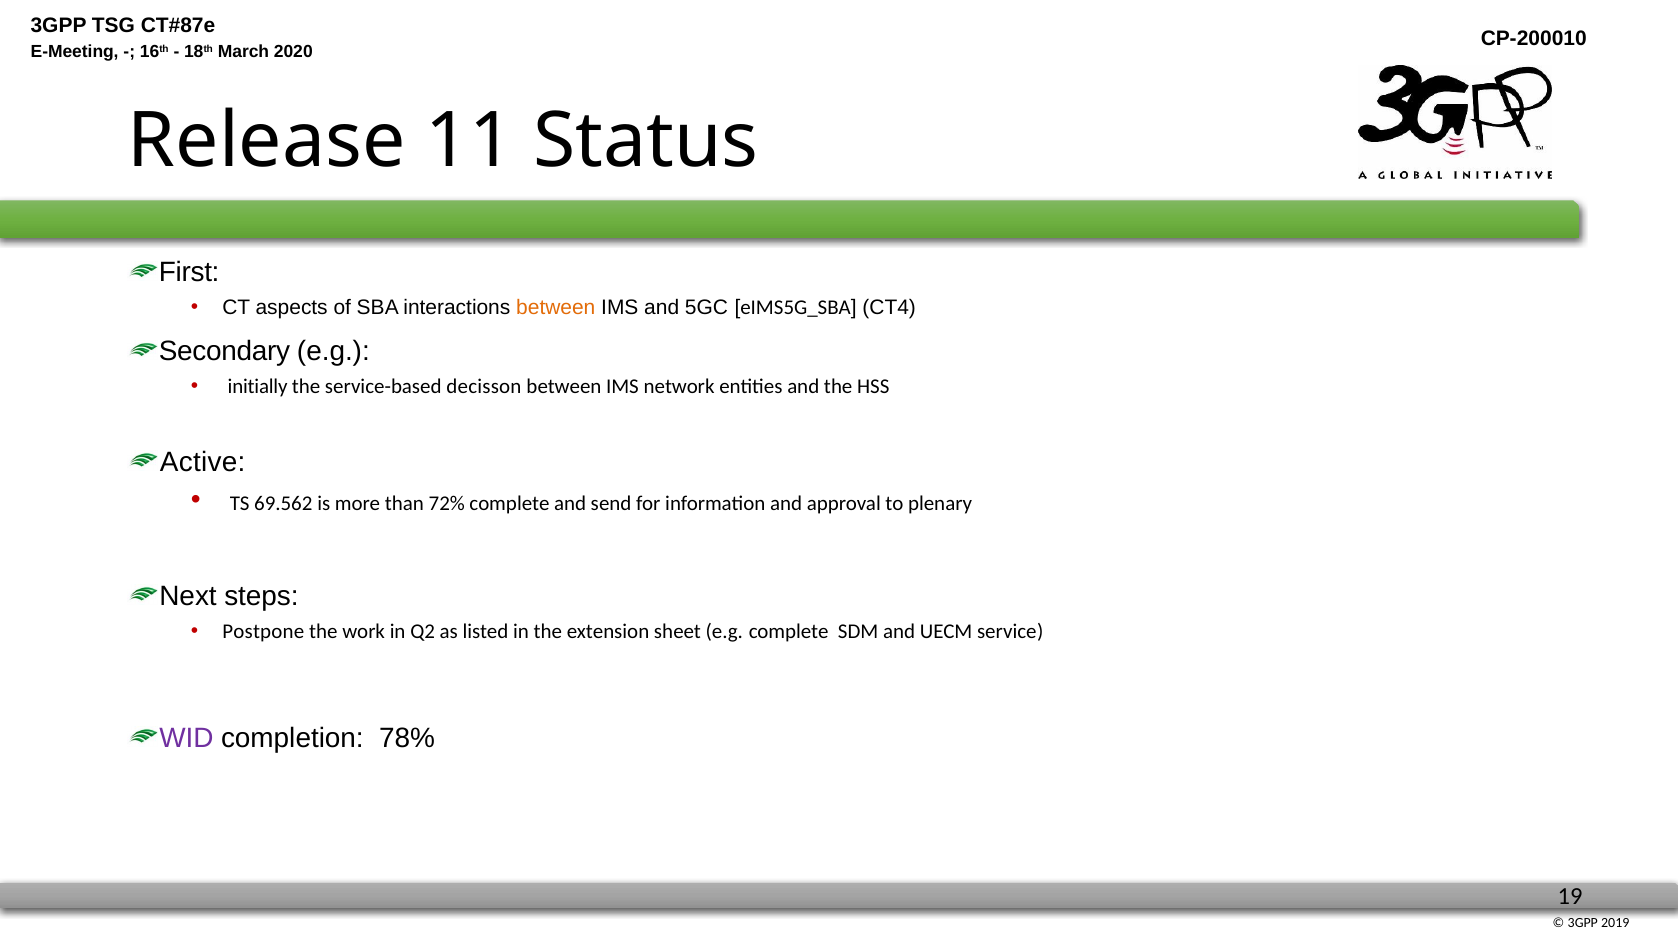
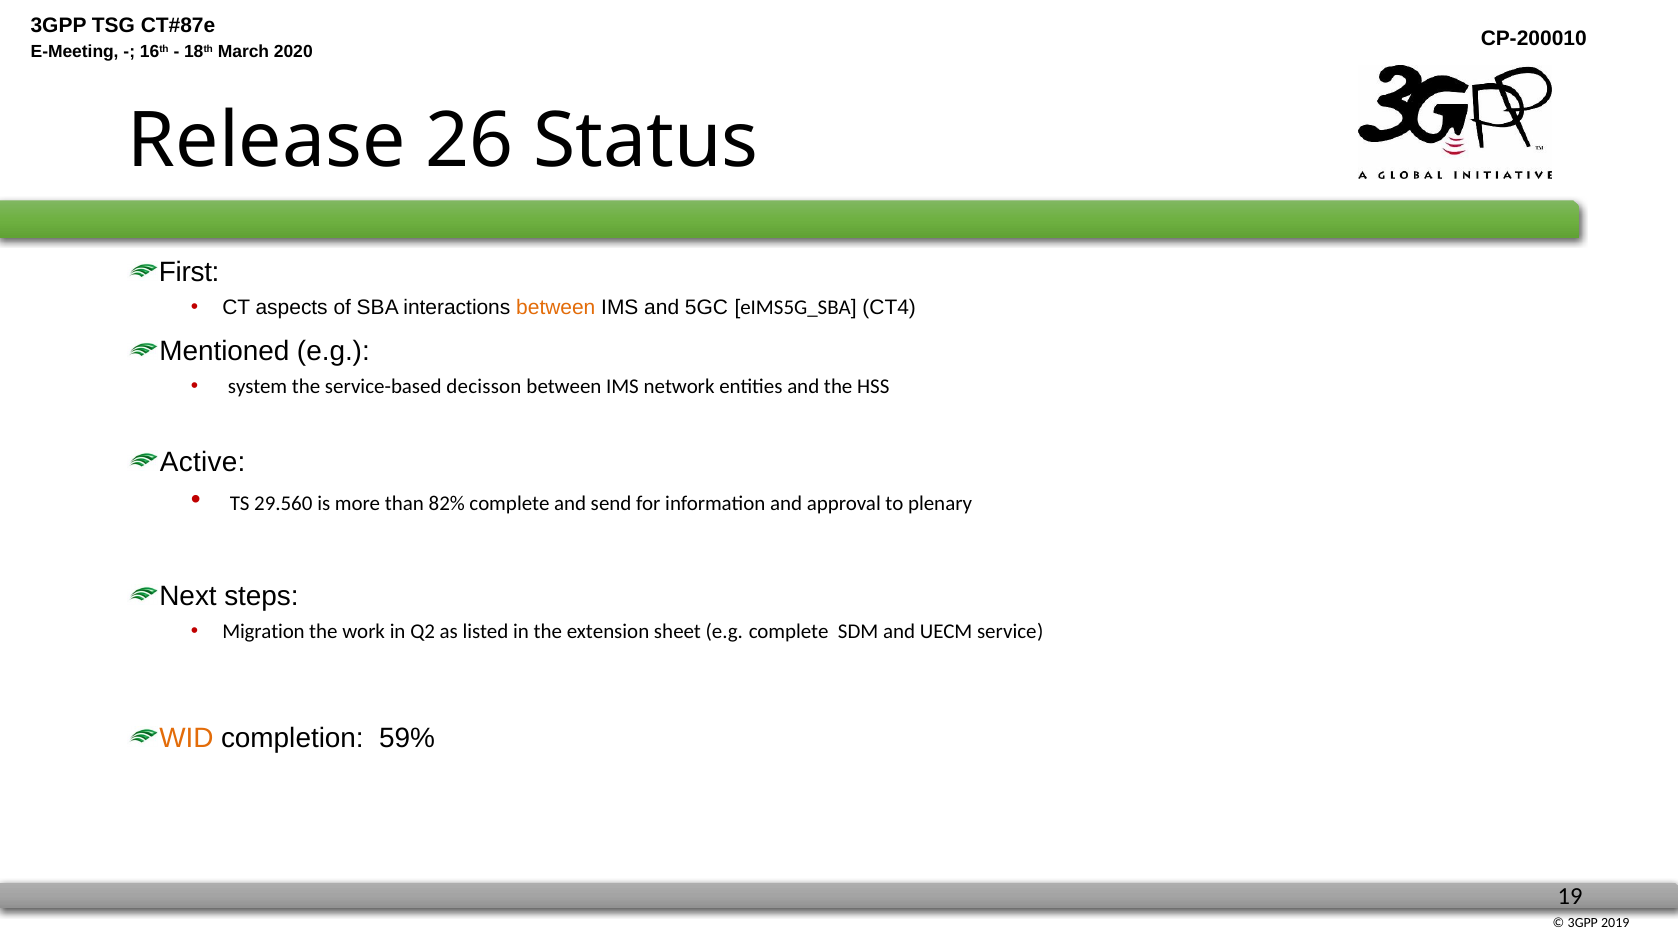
11: 11 -> 26
Secondary: Secondary -> Mentioned
initially: initially -> system
69.562: 69.562 -> 29.560
72%: 72% -> 82%
Postpone: Postpone -> Migration
WID colour: purple -> orange
78%: 78% -> 59%
